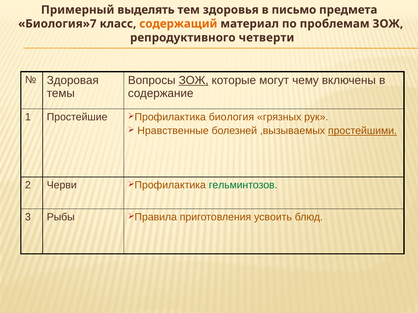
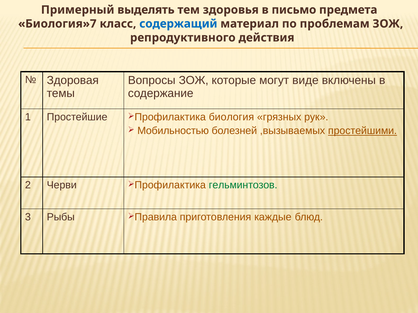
содержащий colour: orange -> blue
четверти: четверти -> действия
ЗОЖ at (194, 81) underline: present -> none
чему: чему -> виде
Нравственные: Нравственные -> Мобильностью
усвоить: усвоить -> каждые
